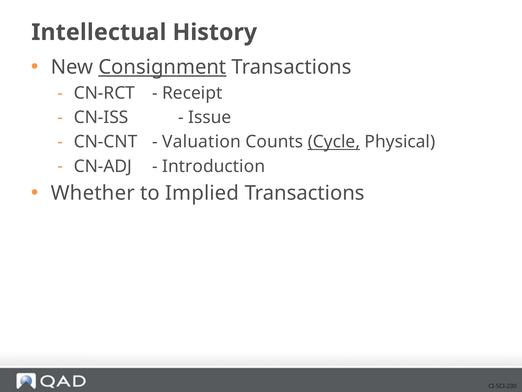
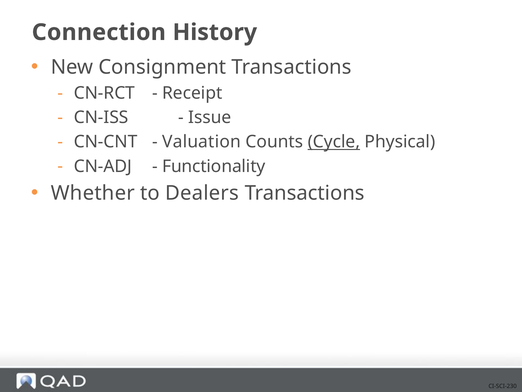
Intellectual: Intellectual -> Connection
Consignment underline: present -> none
Introduction: Introduction -> Functionality
Implied: Implied -> Dealers
